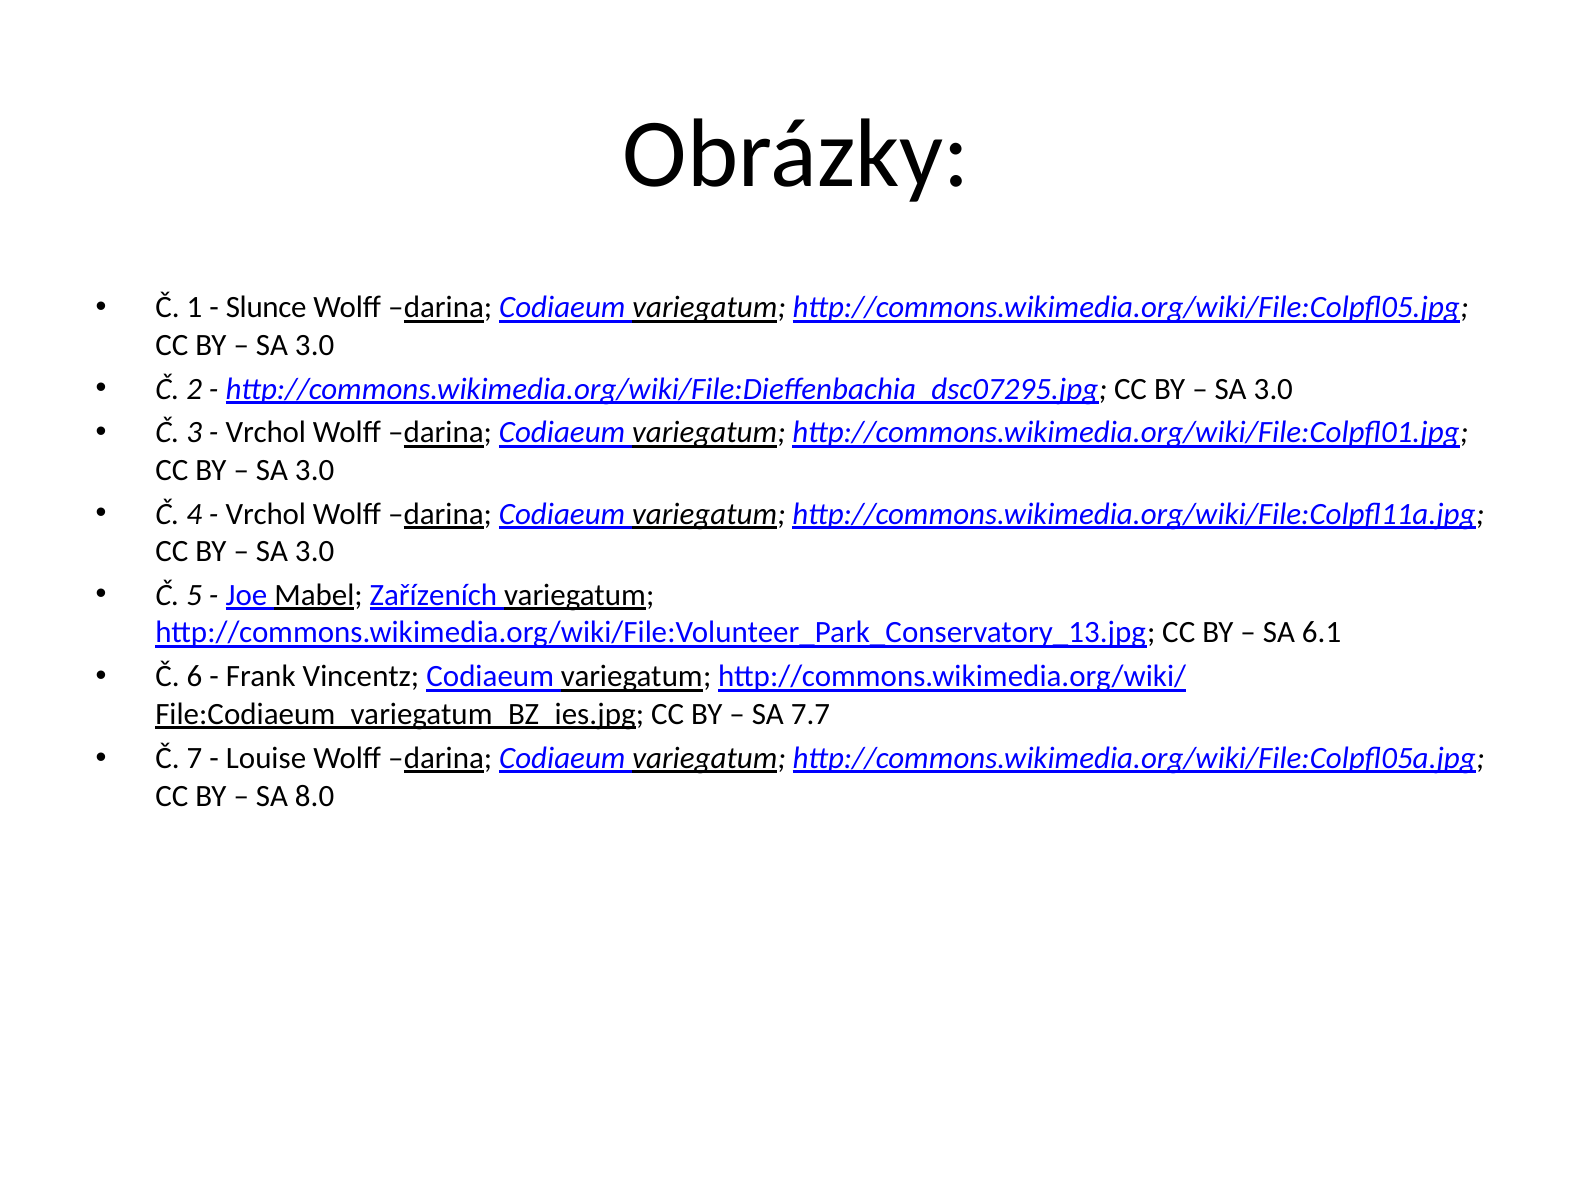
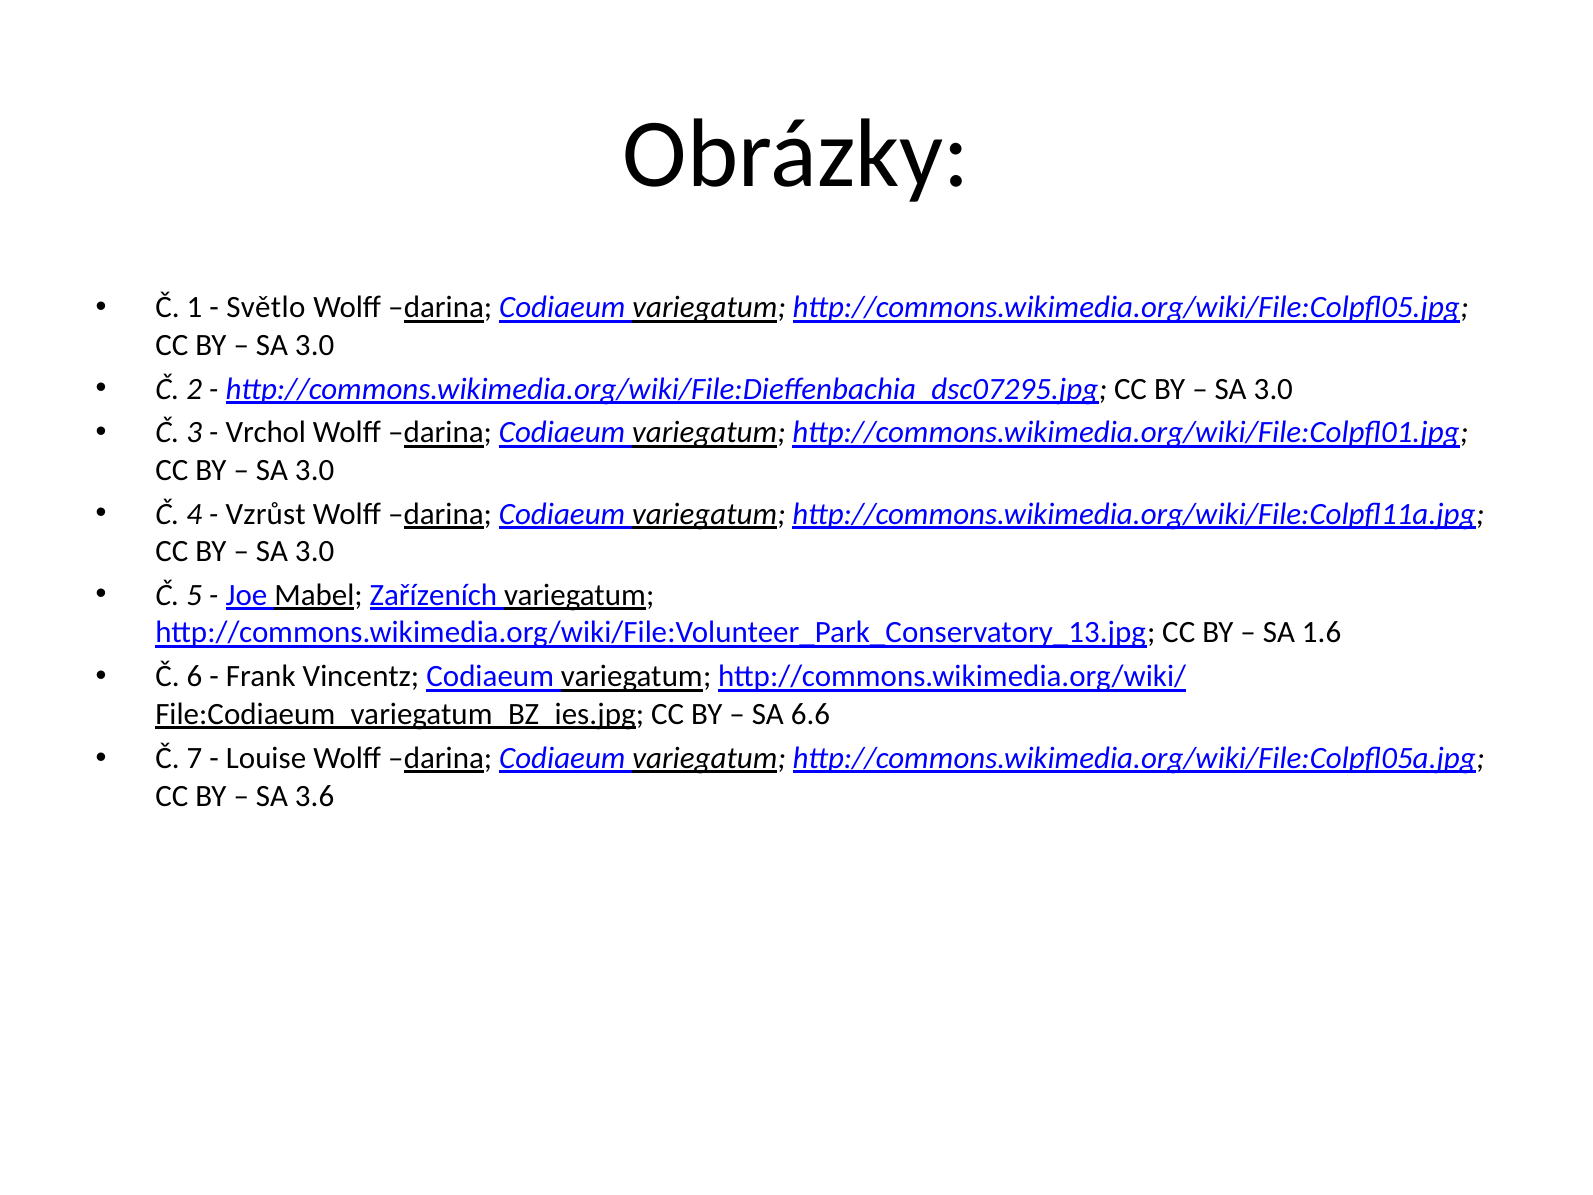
Slunce: Slunce -> Světlo
Vrchol at (266, 514): Vrchol -> Vzrůst
6.1: 6.1 -> 1.6
7.7: 7.7 -> 6.6
8.0: 8.0 -> 3.6
